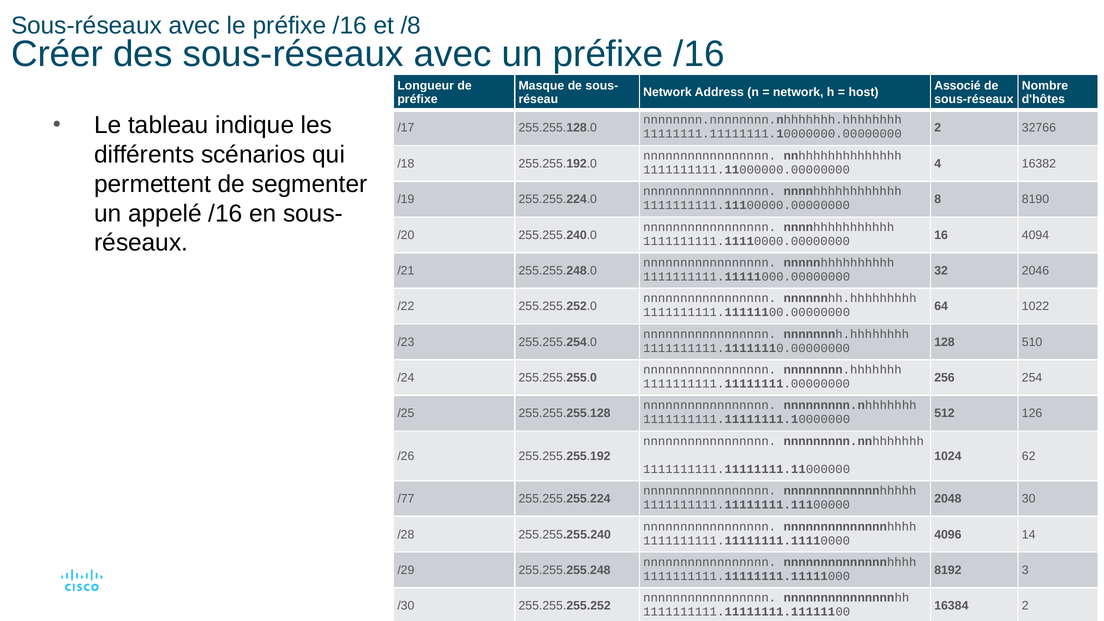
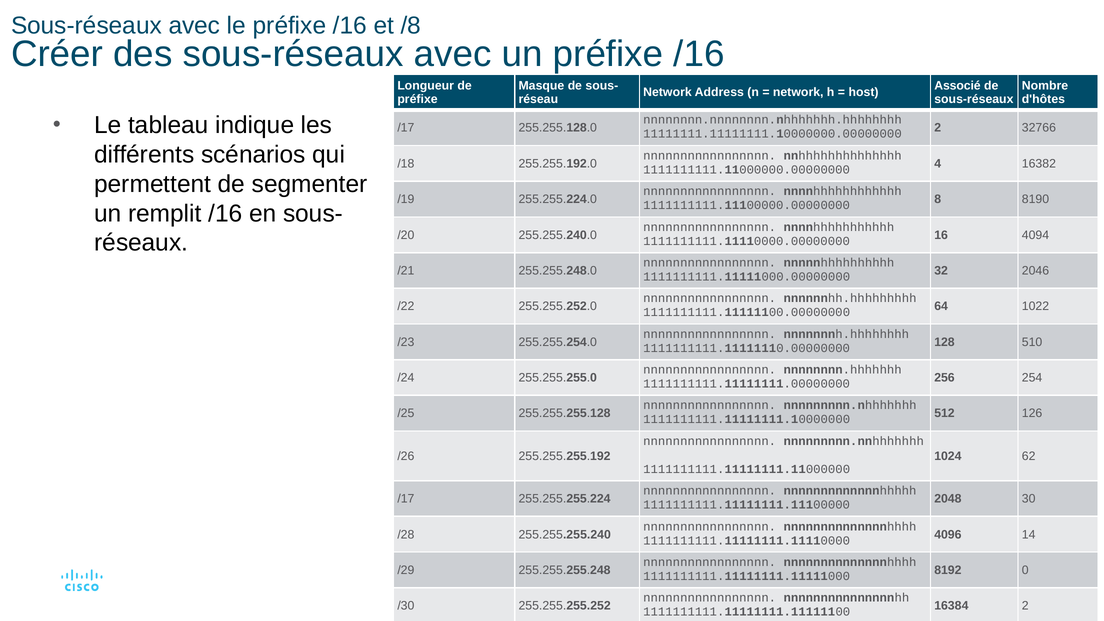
appelé: appelé -> remplit
/77 at (406, 499): /77 -> /17
3: 3 -> 0
